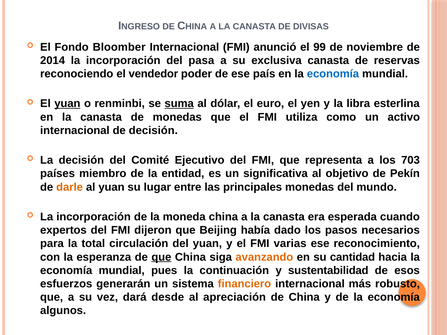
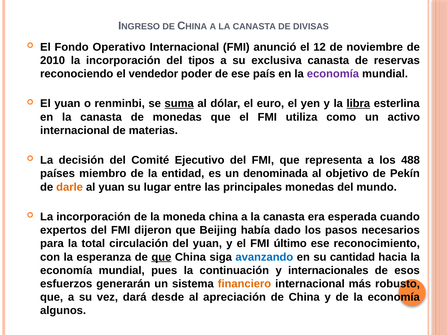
Bloomber: Bloomber -> Operativo
99: 99 -> 12
2014: 2014 -> 2010
pasa: pasa -> tipos
economía at (333, 74) colour: blue -> purple
yuan at (67, 104) underline: present -> none
libra underline: none -> present
de decisión: decisión -> materias
703: 703 -> 488
significativa: significativa -> denominada
varias: varias -> último
avanzando colour: orange -> blue
sustentabilidad: sustentabilidad -> internacionales
